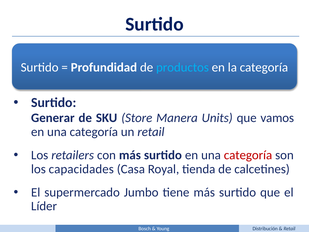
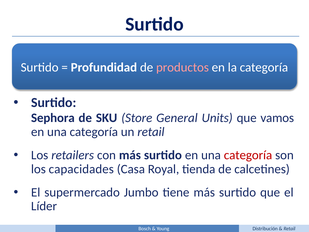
productos colour: light blue -> pink
Generar: Generar -> Sephora
Manera: Manera -> General
